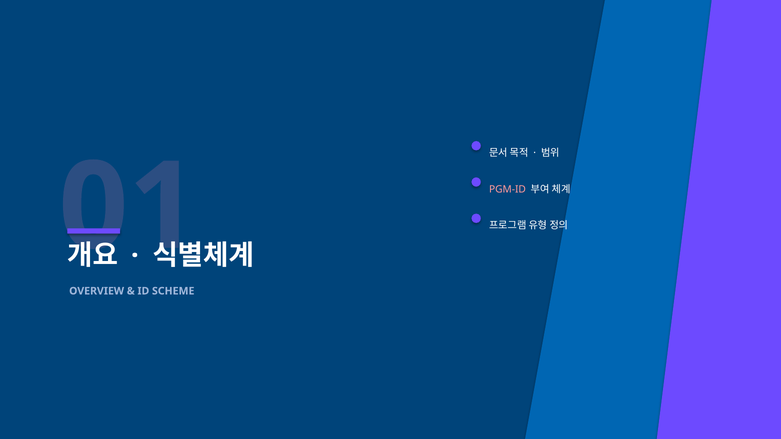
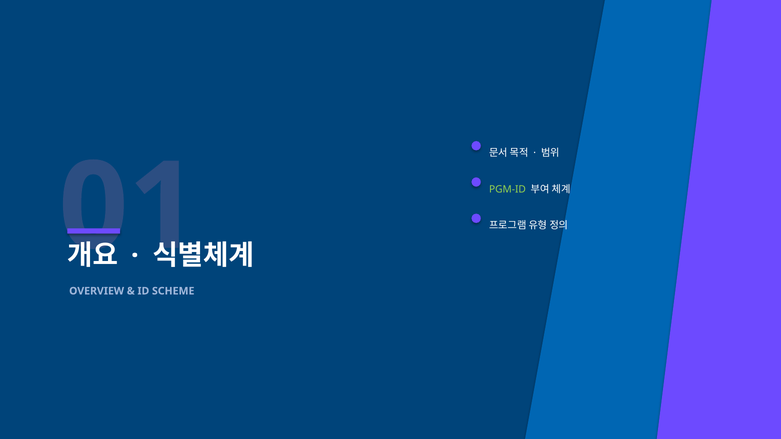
PGM-ID colour: pink -> light green
